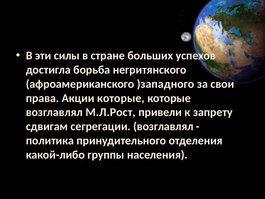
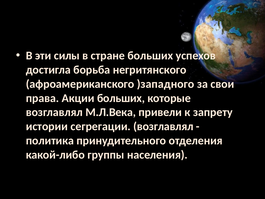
Акции которые: которые -> больших
М.Л.Рост: М.Л.Рост -> М.Л.Века
сдвигам: сдвигам -> истории
